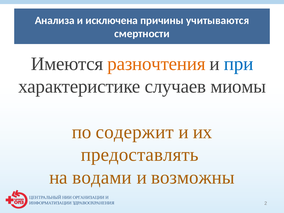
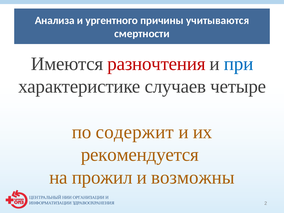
исключена: исключена -> ургентного
разночтения colour: orange -> red
миомы: миомы -> четыре
предоставлять: предоставлять -> рекомендуется
водами: водами -> прожил
